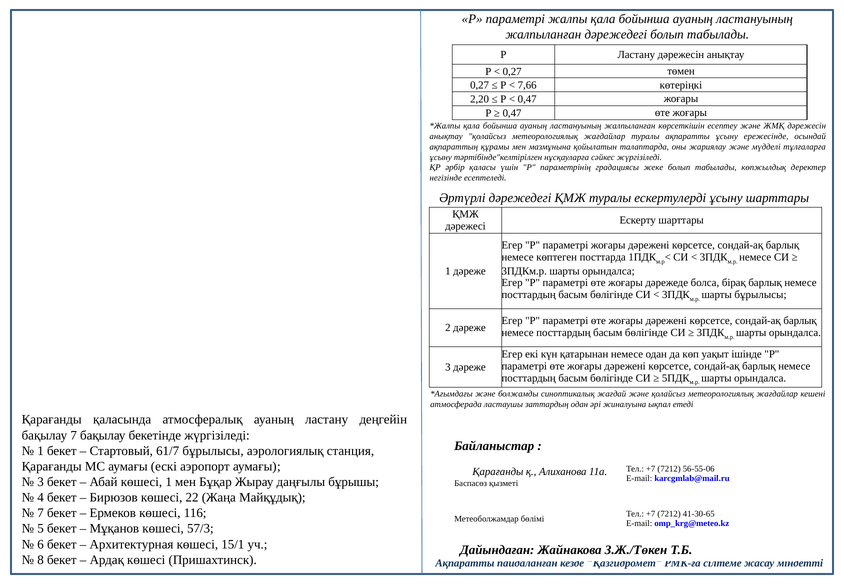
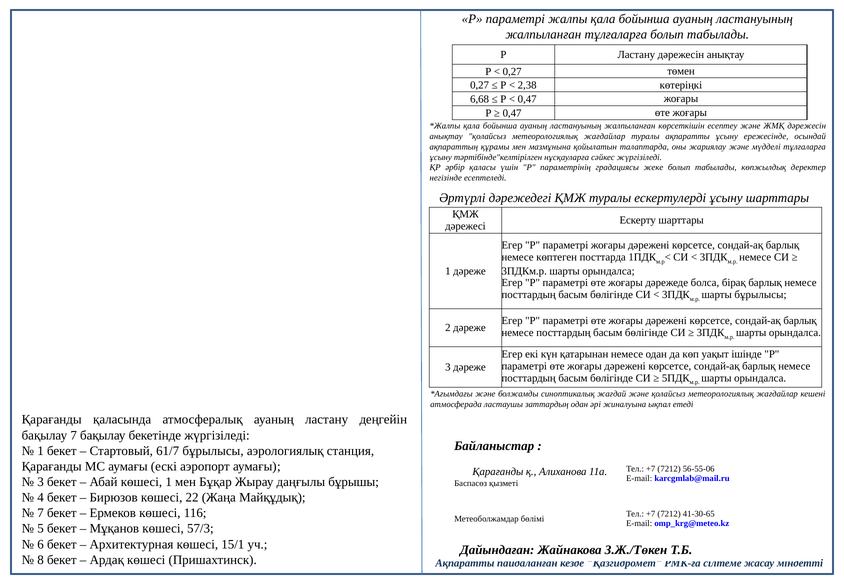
жалпыланған дәрежедегі: дәрежедегі -> тұлғаларға
7,66: 7,66 -> 2,38
2,20: 2,20 -> 6,68
